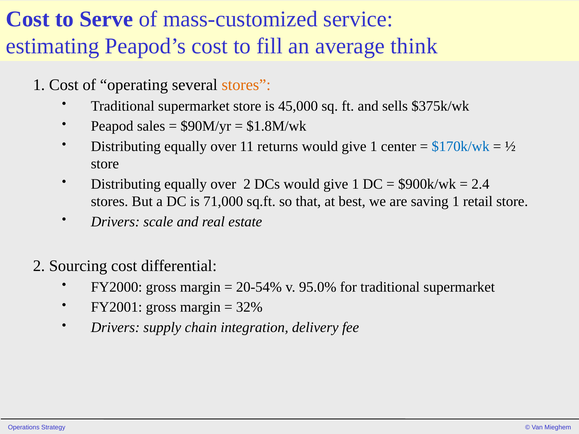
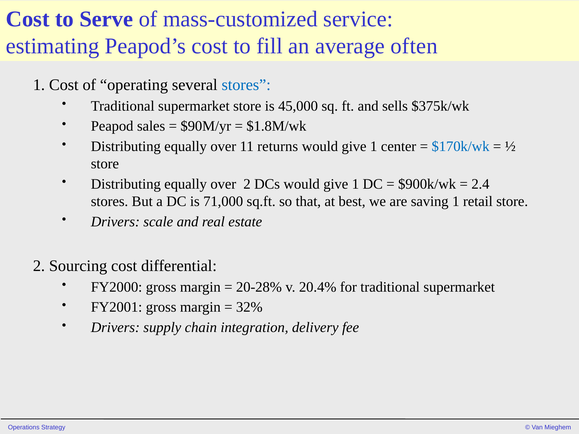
think: think -> often
stores at (246, 85) colour: orange -> blue
20-54%: 20-54% -> 20-28%
95.0%: 95.0% -> 20.4%
